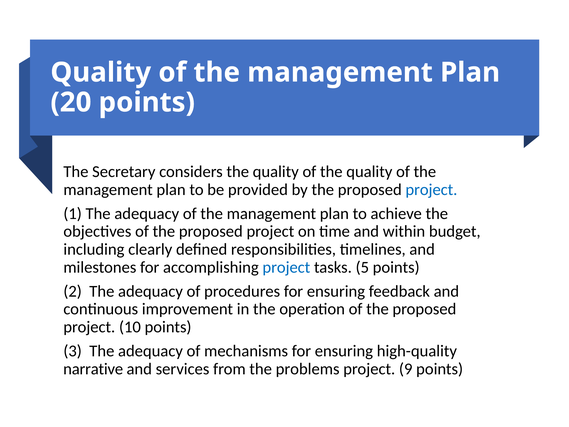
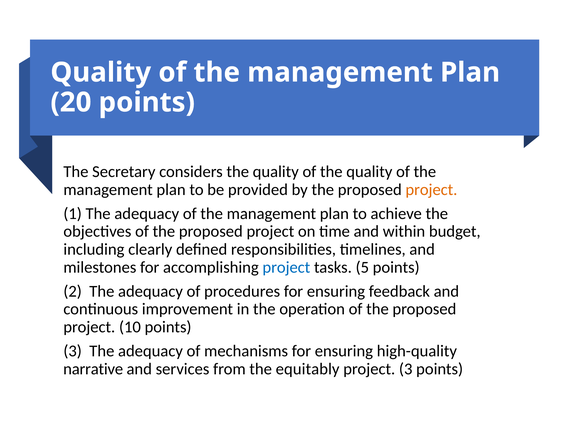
project at (431, 190) colour: blue -> orange
problems: problems -> equitably
project 9: 9 -> 3
